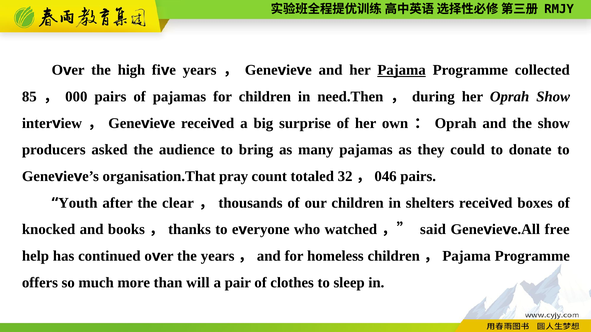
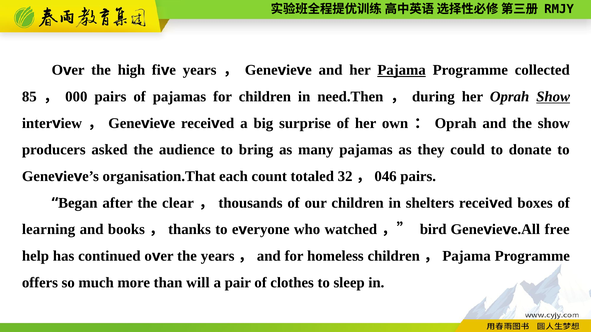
Show at (553, 97) underline: none -> present
pray: pray -> each
Youth: Youth -> Began
knocked: knocked -> learning
said: said -> bird
